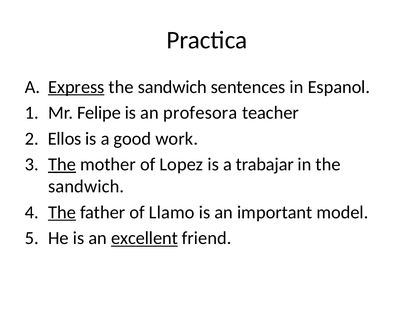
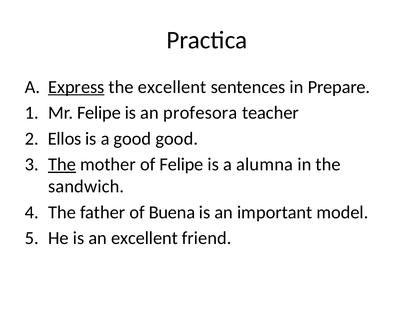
sandwich at (172, 87): sandwich -> excellent
Espanol: Espanol -> Prepare
good work: work -> good
of Lopez: Lopez -> Felipe
trabajar: trabajar -> alumna
The at (62, 212) underline: present -> none
Llamo: Llamo -> Buena
excellent at (145, 238) underline: present -> none
